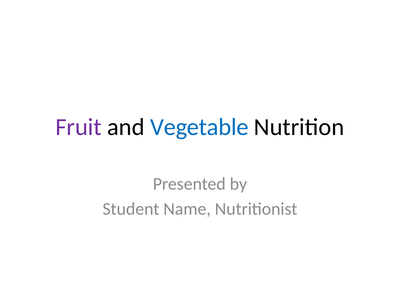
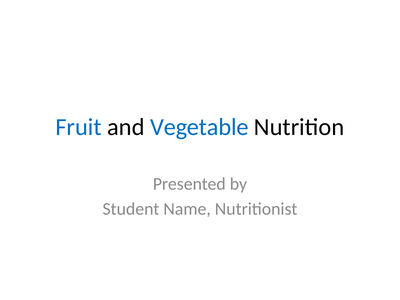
Fruit colour: purple -> blue
